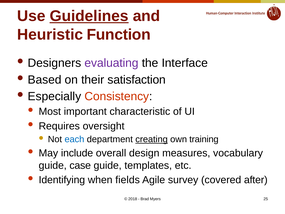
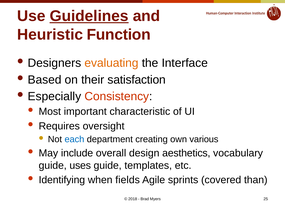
evaluating colour: purple -> orange
creating underline: present -> none
training: training -> various
measures: measures -> aesthetics
case: case -> uses
survey: survey -> sprints
after: after -> than
